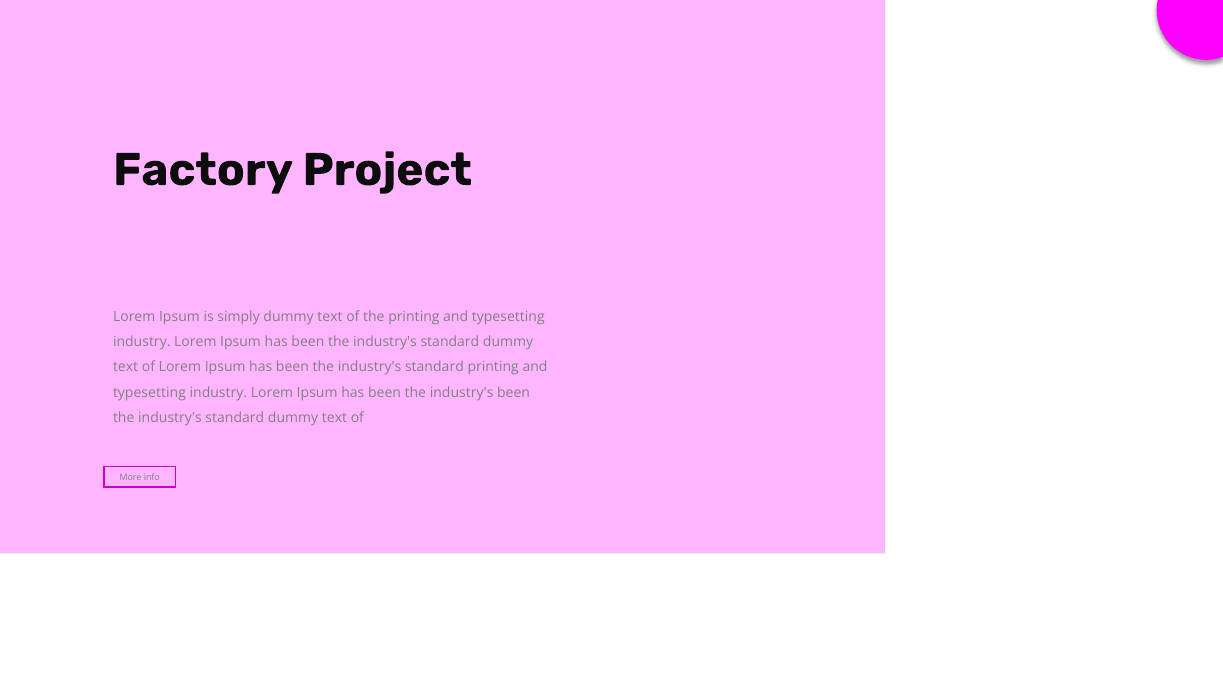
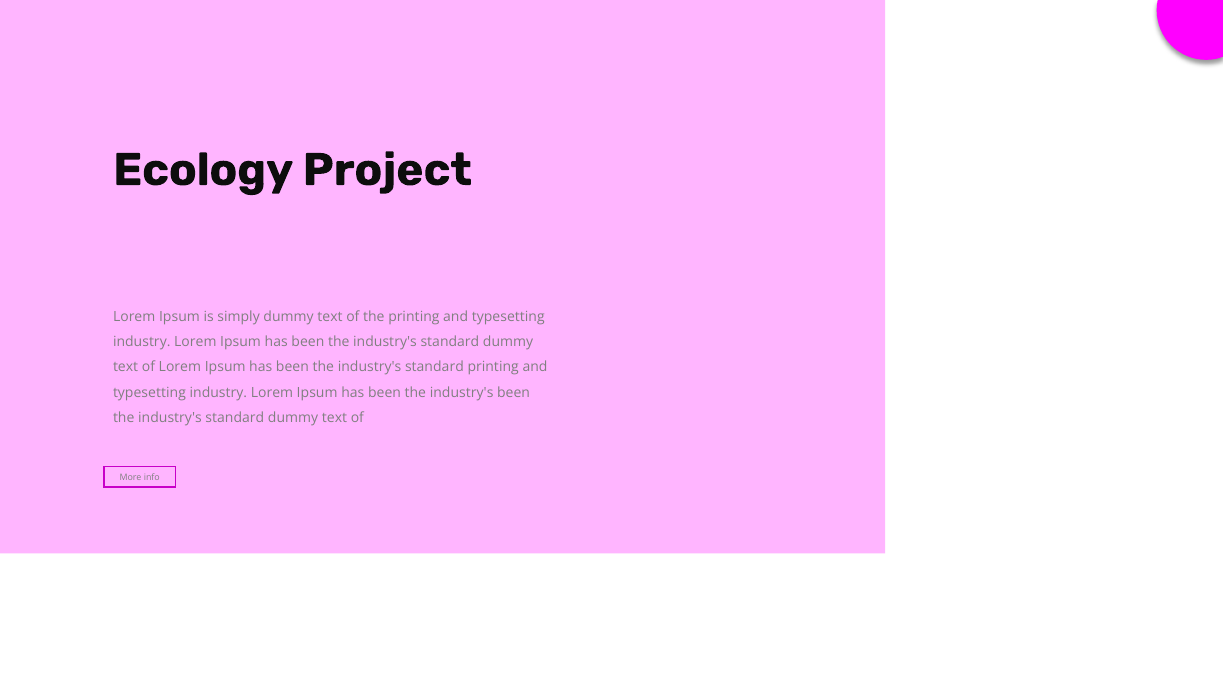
Factory: Factory -> Ecology
